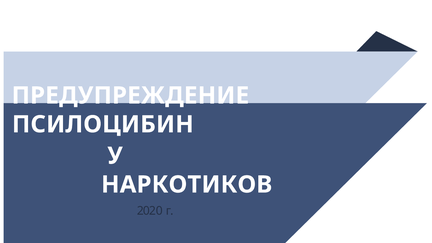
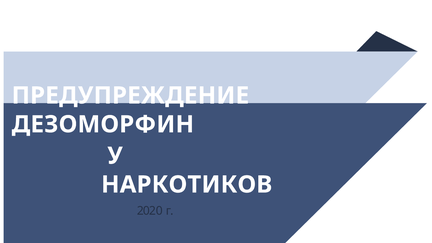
ПСИЛОЦИБИН: ПСИЛОЦИБИН -> ДЕЗОМОРФИН
